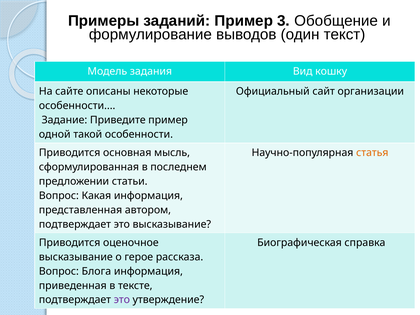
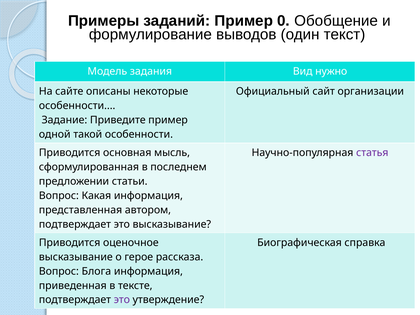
3: 3 -> 0
кошку: кошку -> нужно
статья colour: orange -> purple
